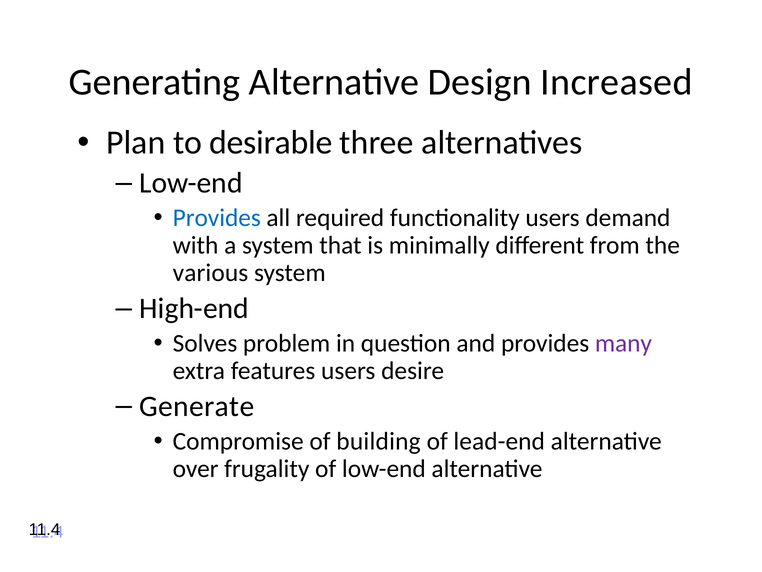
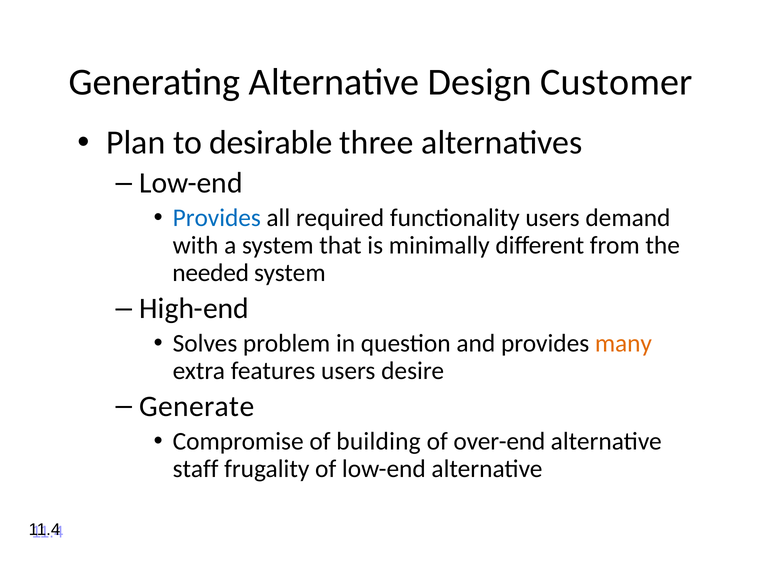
Increased: Increased -> Customer
various: various -> needed
many colour: purple -> orange
lead-end: lead-end -> over-end
over: over -> staff
